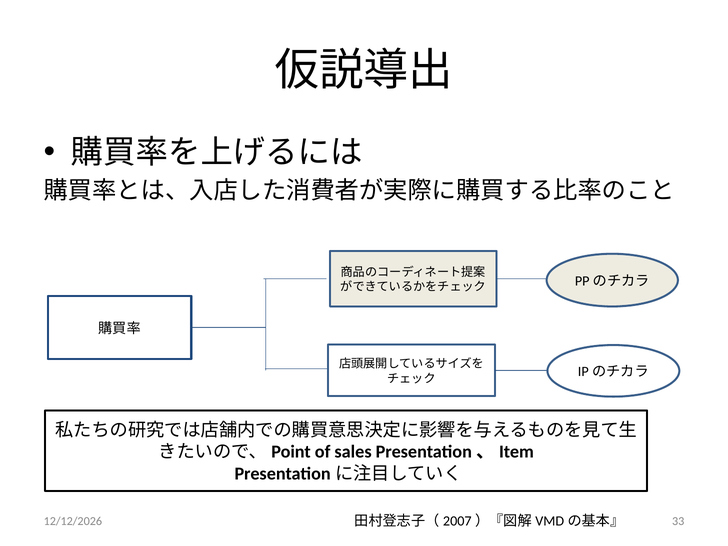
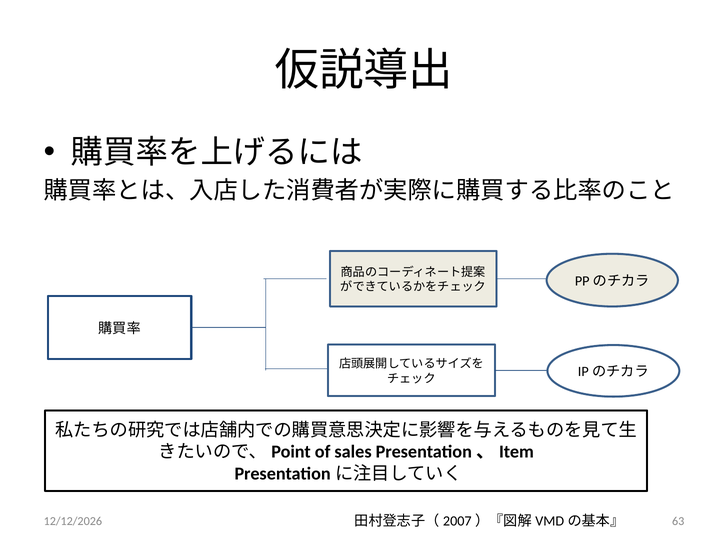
33: 33 -> 63
